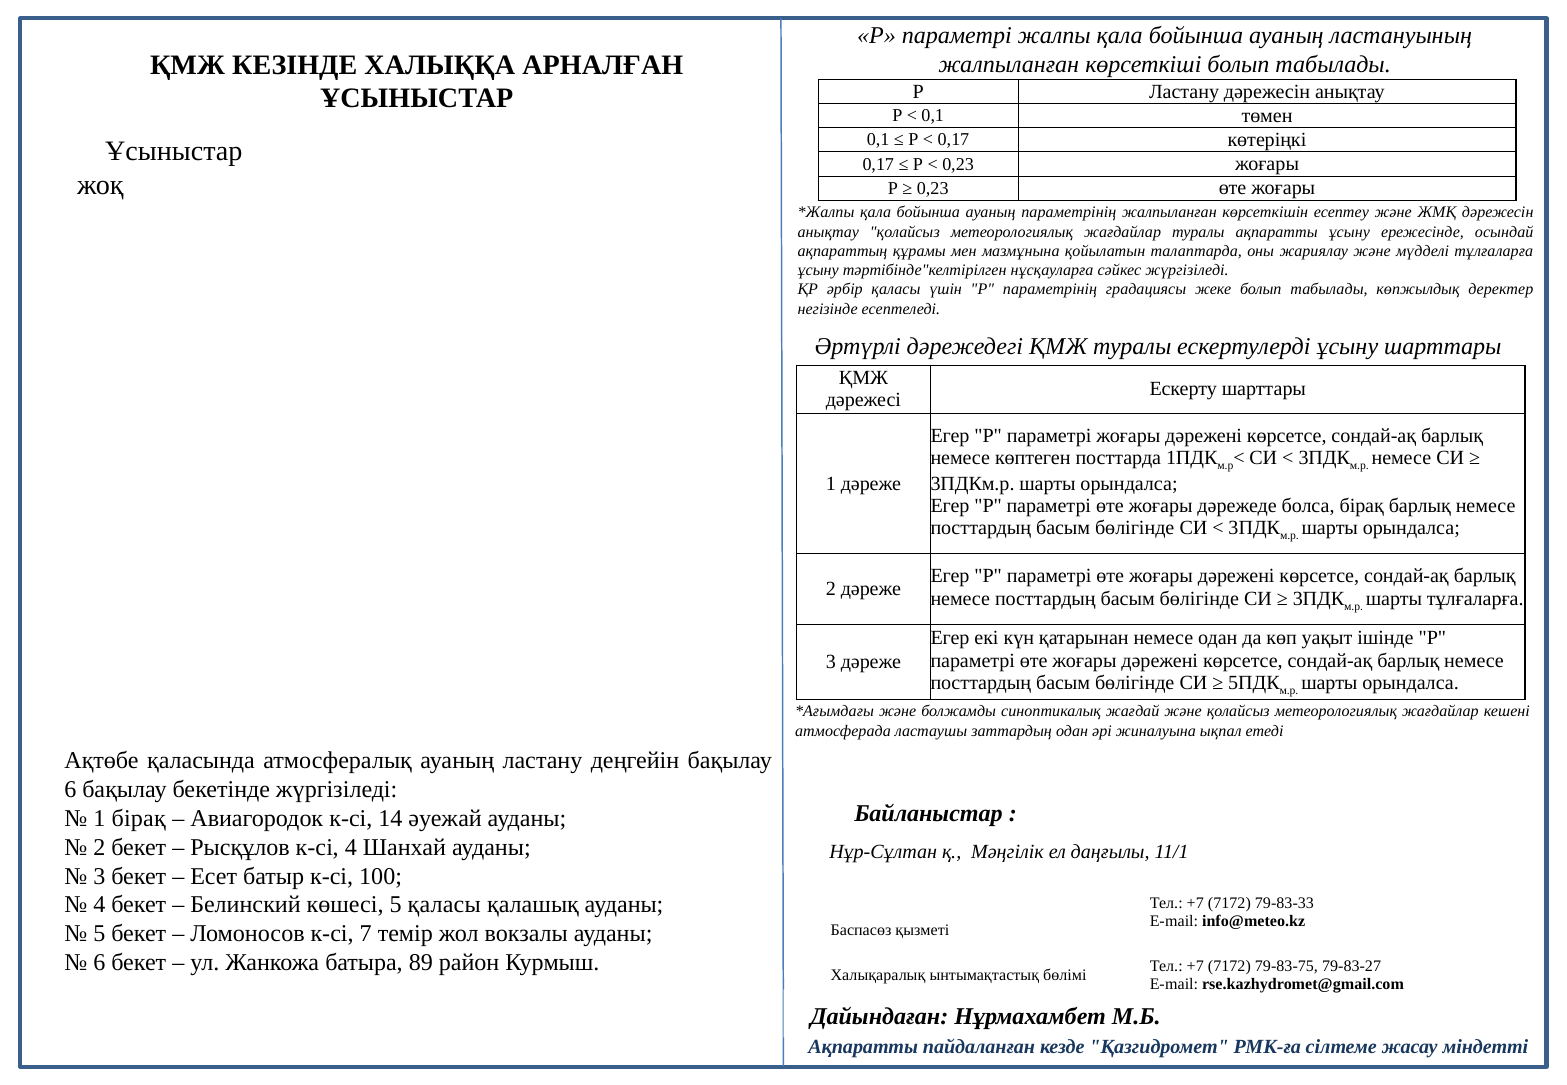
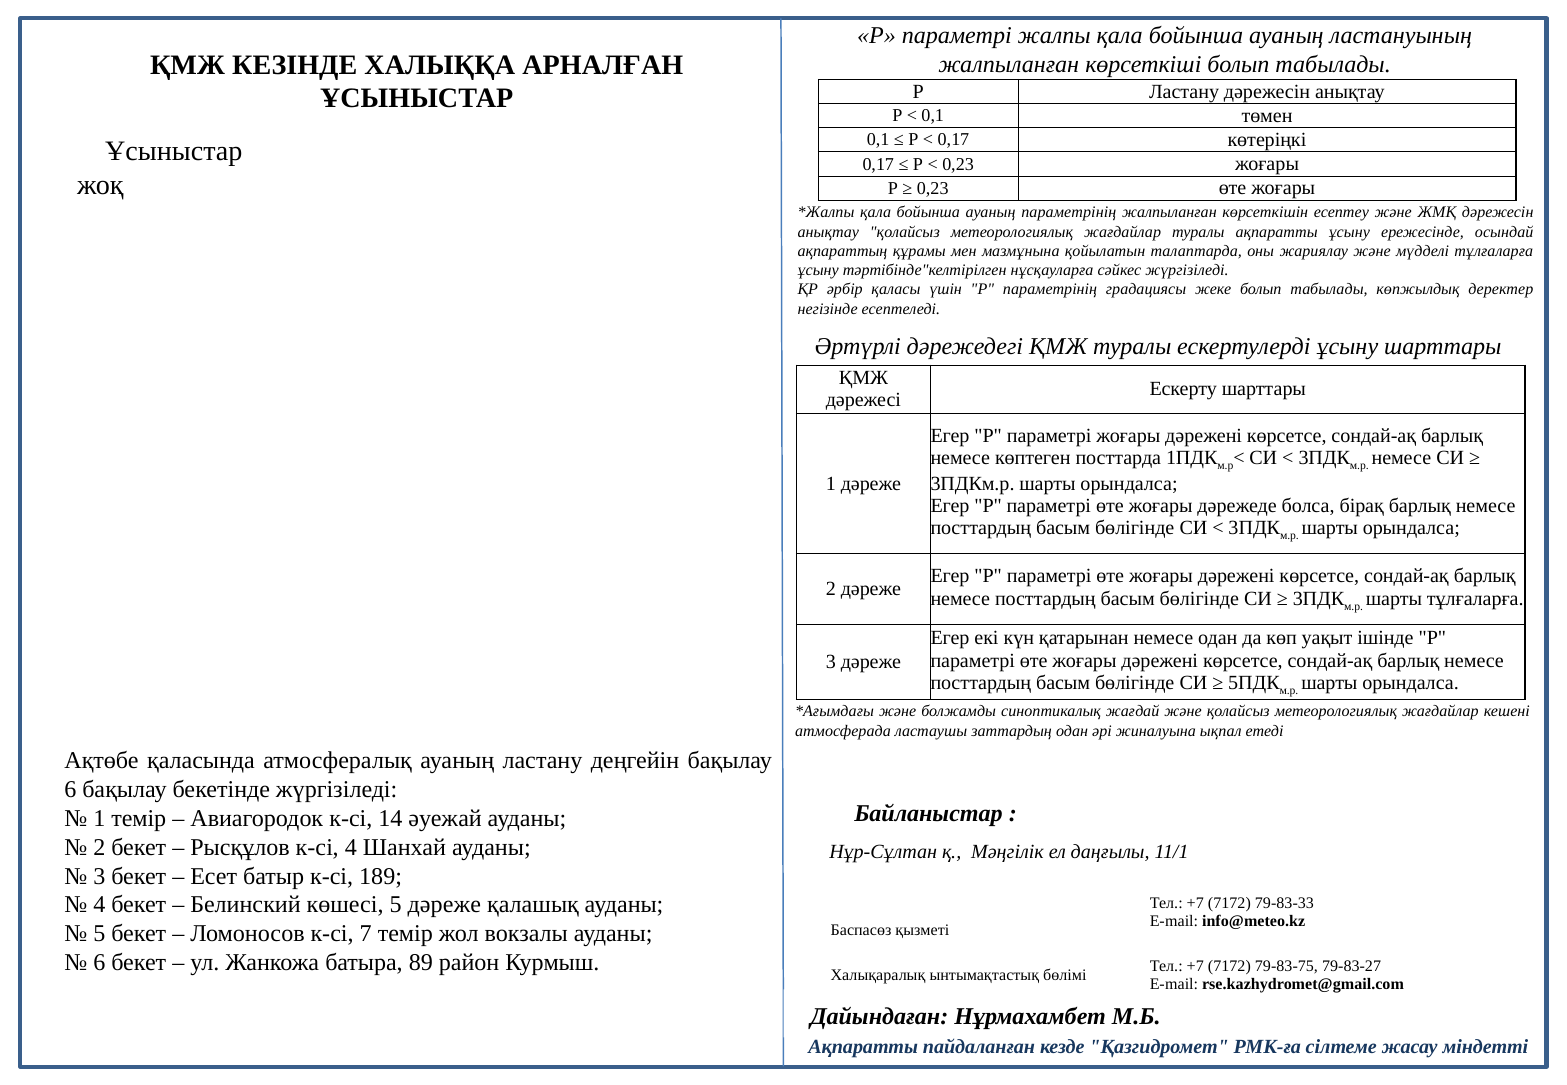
1 бірақ: бірақ -> темір
100: 100 -> 189
5 қаласы: қаласы -> дәреже
